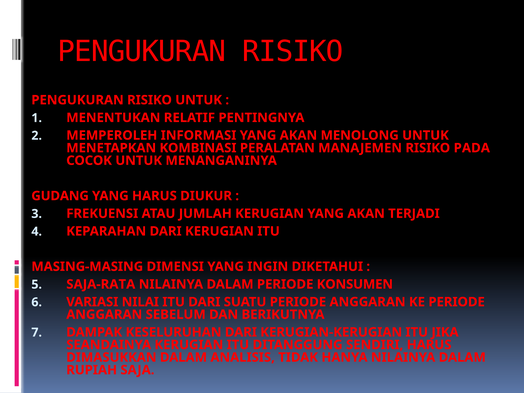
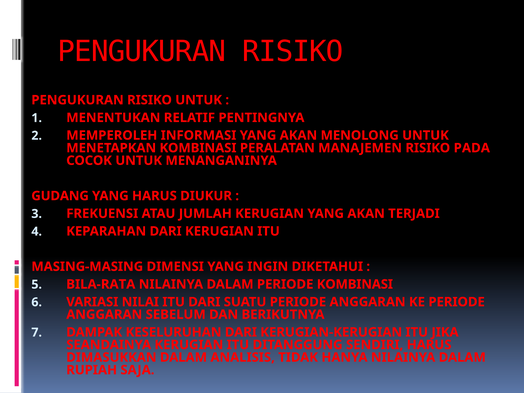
SAJA-RATA: SAJA-RATA -> BILA-RATA
PERIODE KONSUMEN: KONSUMEN -> KOMBINASI
